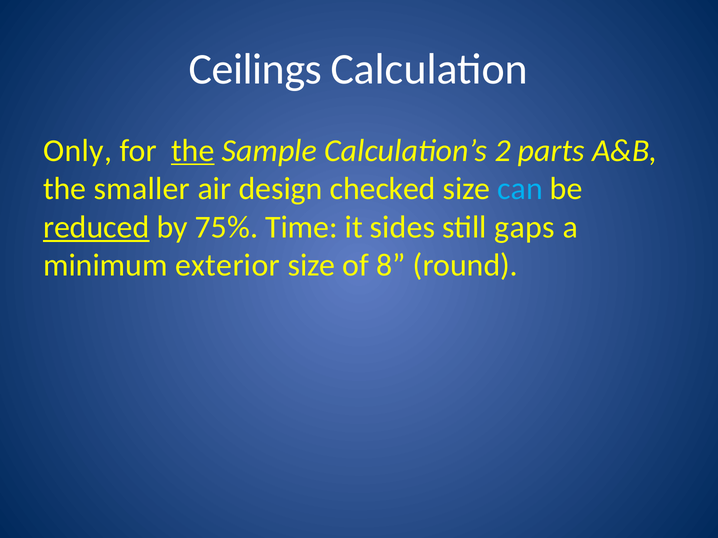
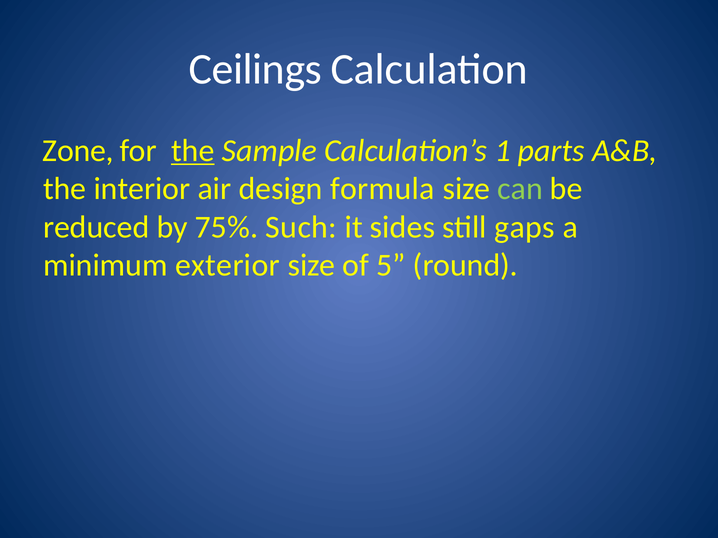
Only: Only -> Zone
2: 2 -> 1
smaller: smaller -> interior
checked: checked -> formula
can colour: light blue -> light green
reduced underline: present -> none
Time: Time -> Such
8: 8 -> 5
